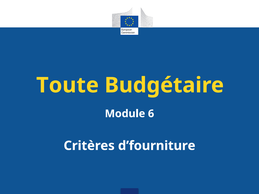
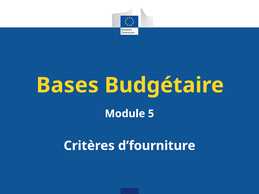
Toute: Toute -> Bases
6: 6 -> 5
